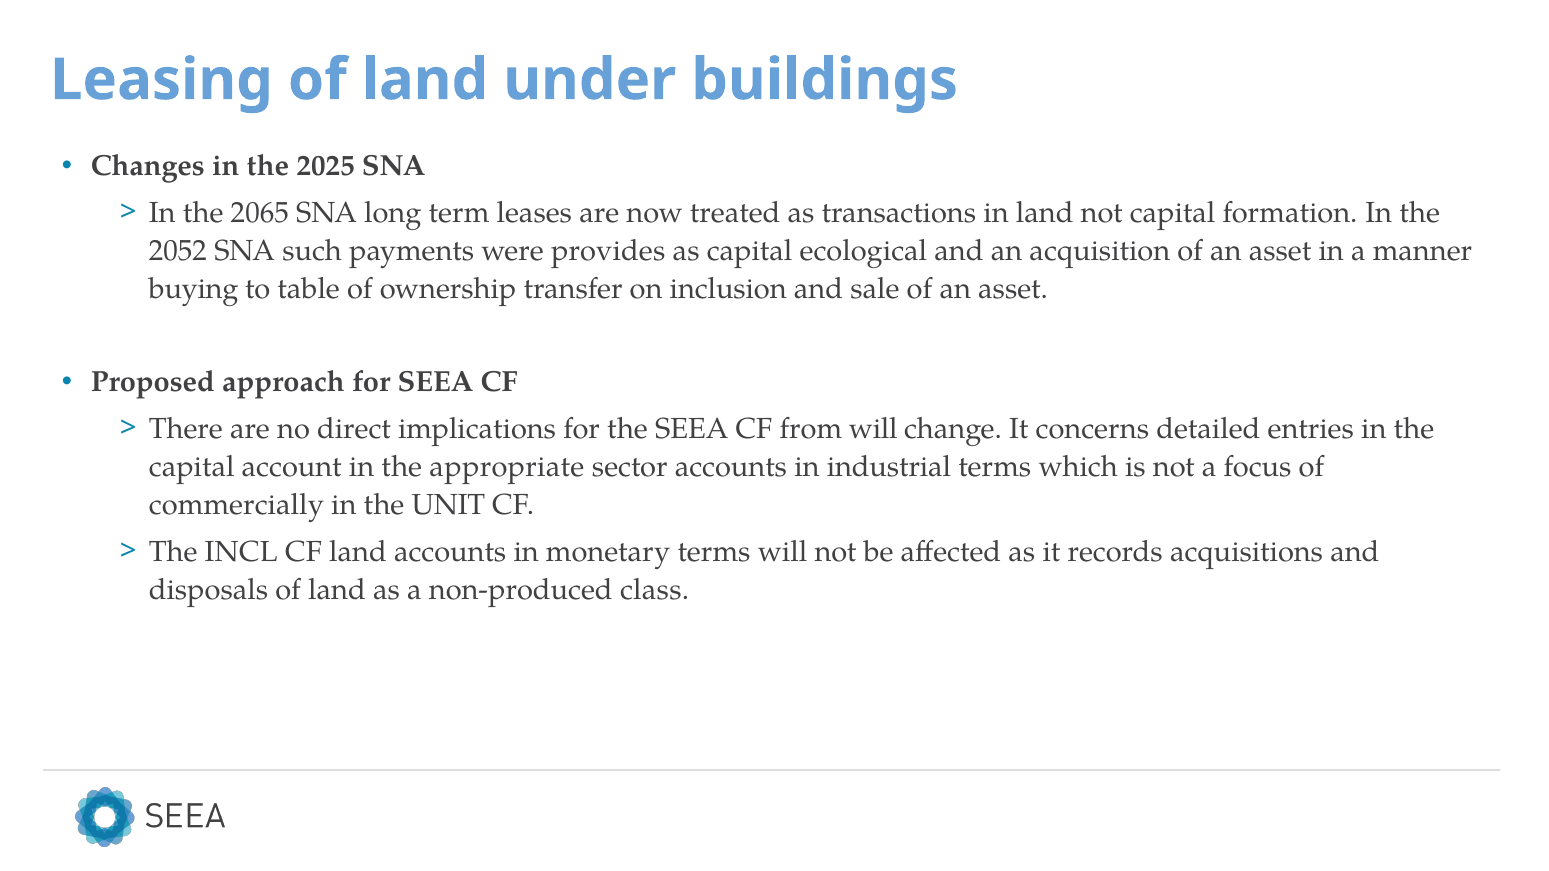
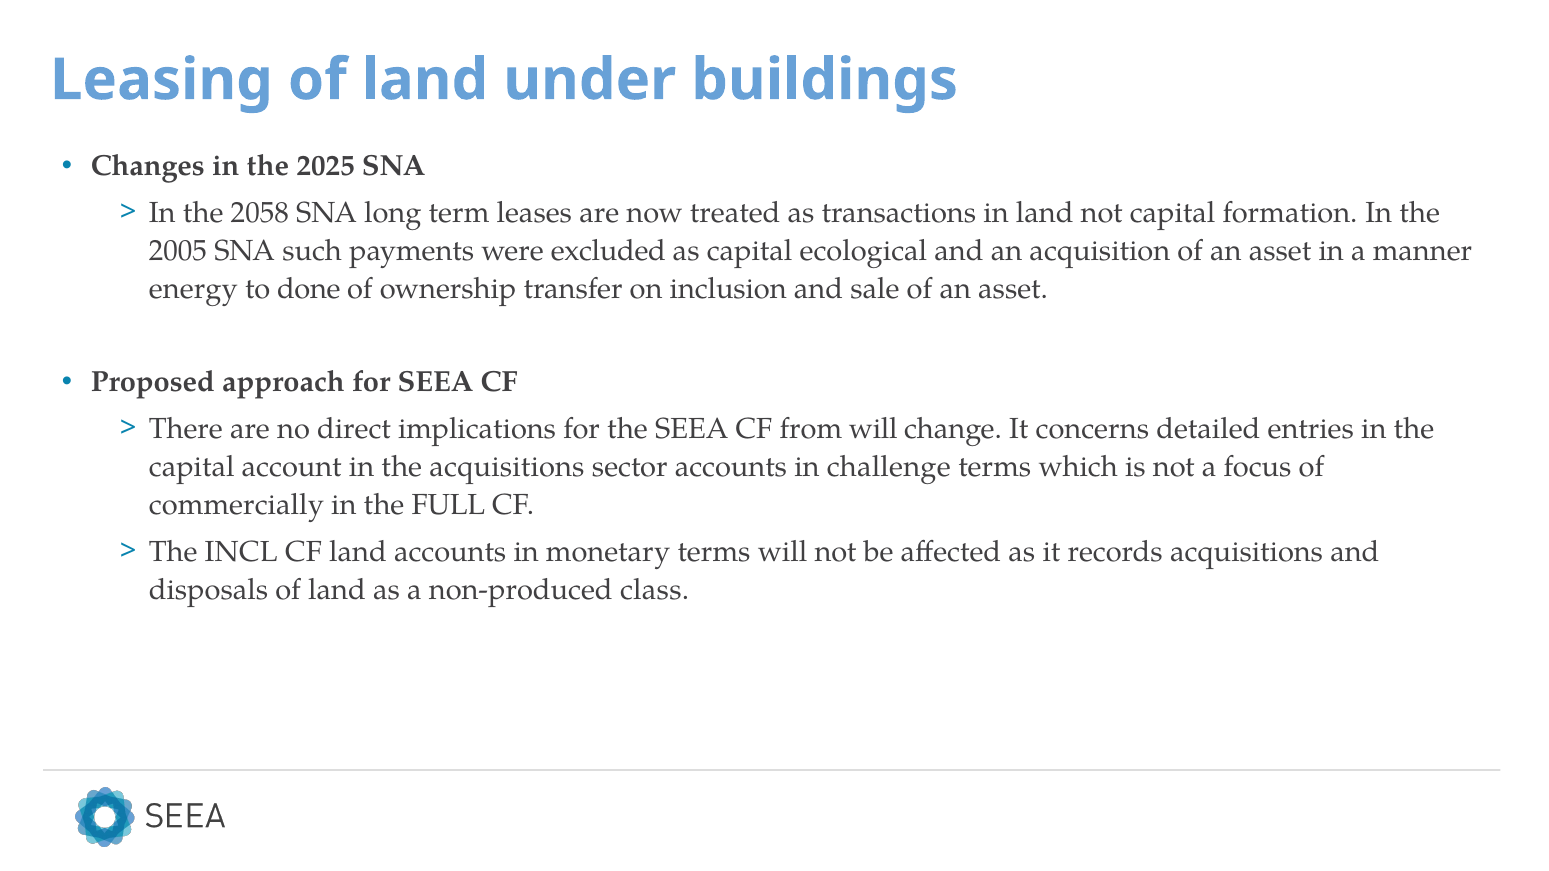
2065: 2065 -> 2058
2052: 2052 -> 2005
provides: provides -> excluded
buying: buying -> energy
table: table -> done
the appropriate: appropriate -> acquisitions
industrial: industrial -> challenge
UNIT: UNIT -> FULL
